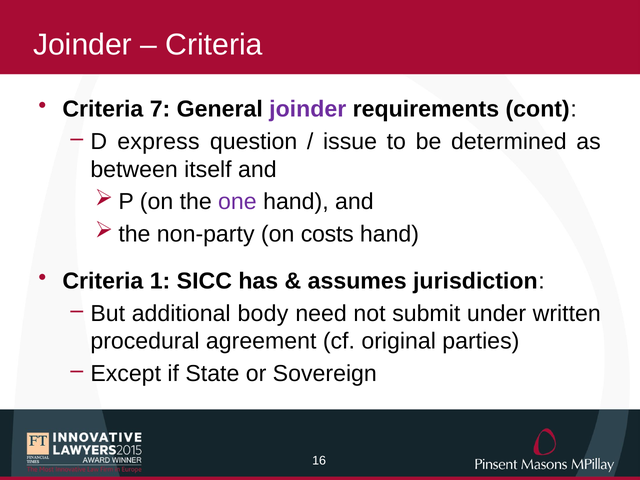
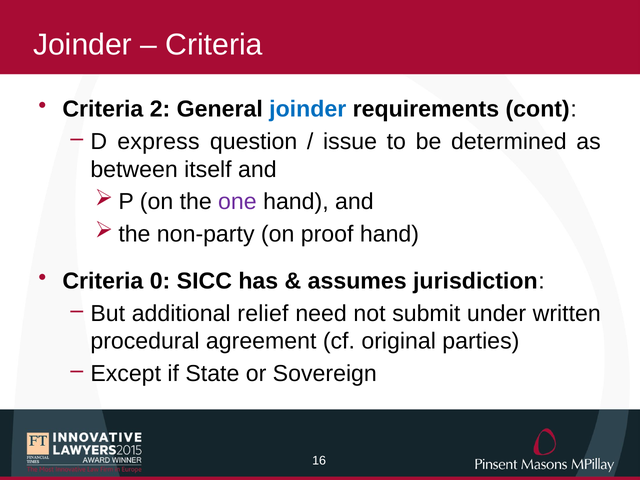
7: 7 -> 2
joinder at (308, 109) colour: purple -> blue
costs: costs -> proof
1: 1 -> 0
body: body -> relief
